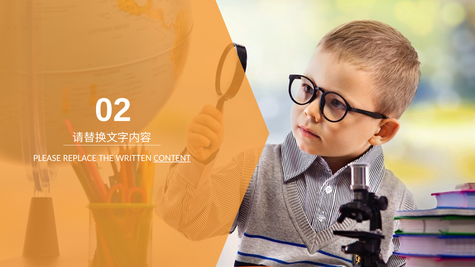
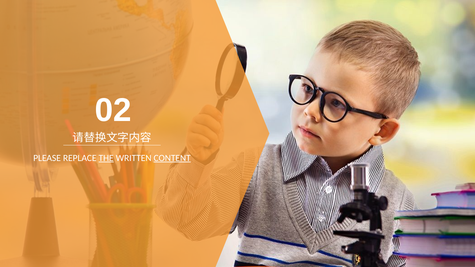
THE underline: none -> present
